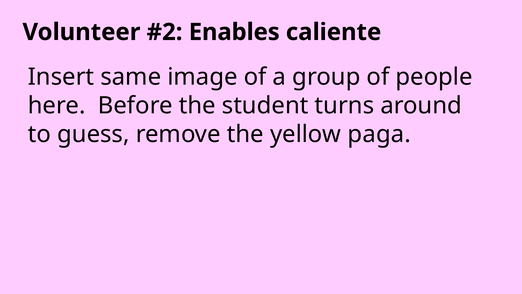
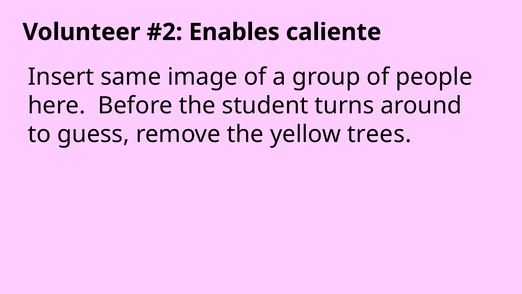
paga: paga -> trees
